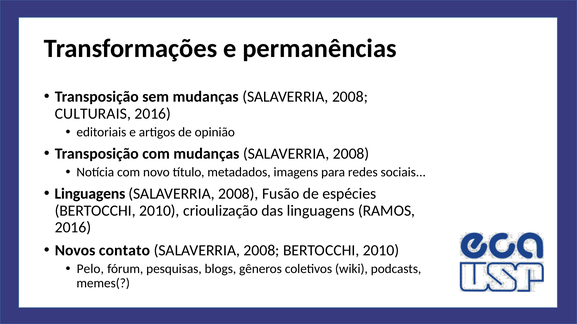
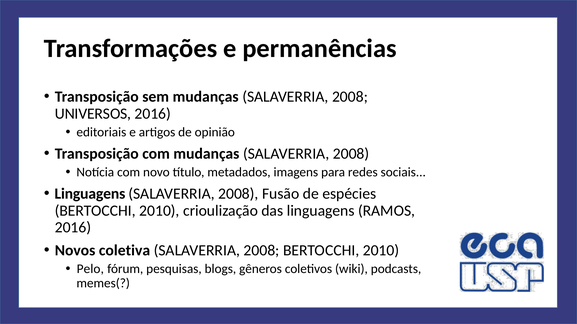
CULTURAIS: CULTURAIS -> UNIVERSOS
contato: contato -> coletiva
